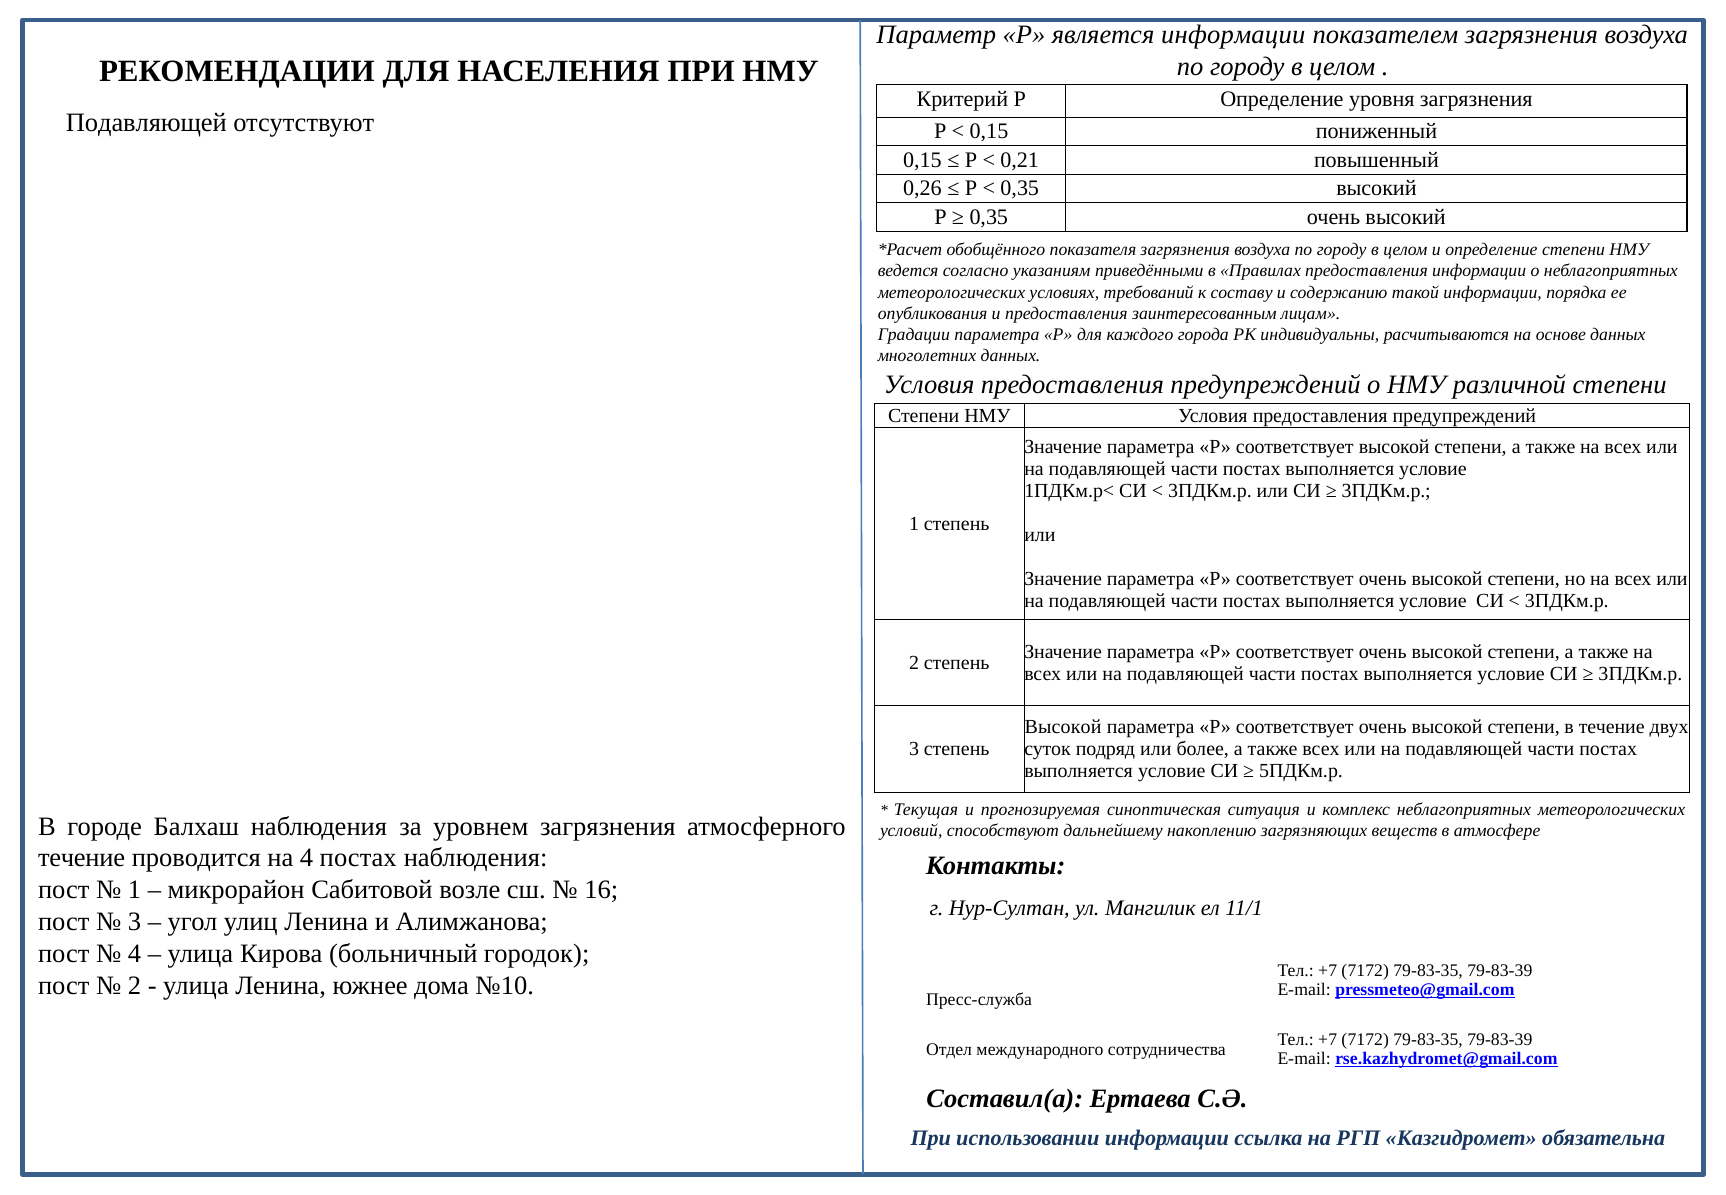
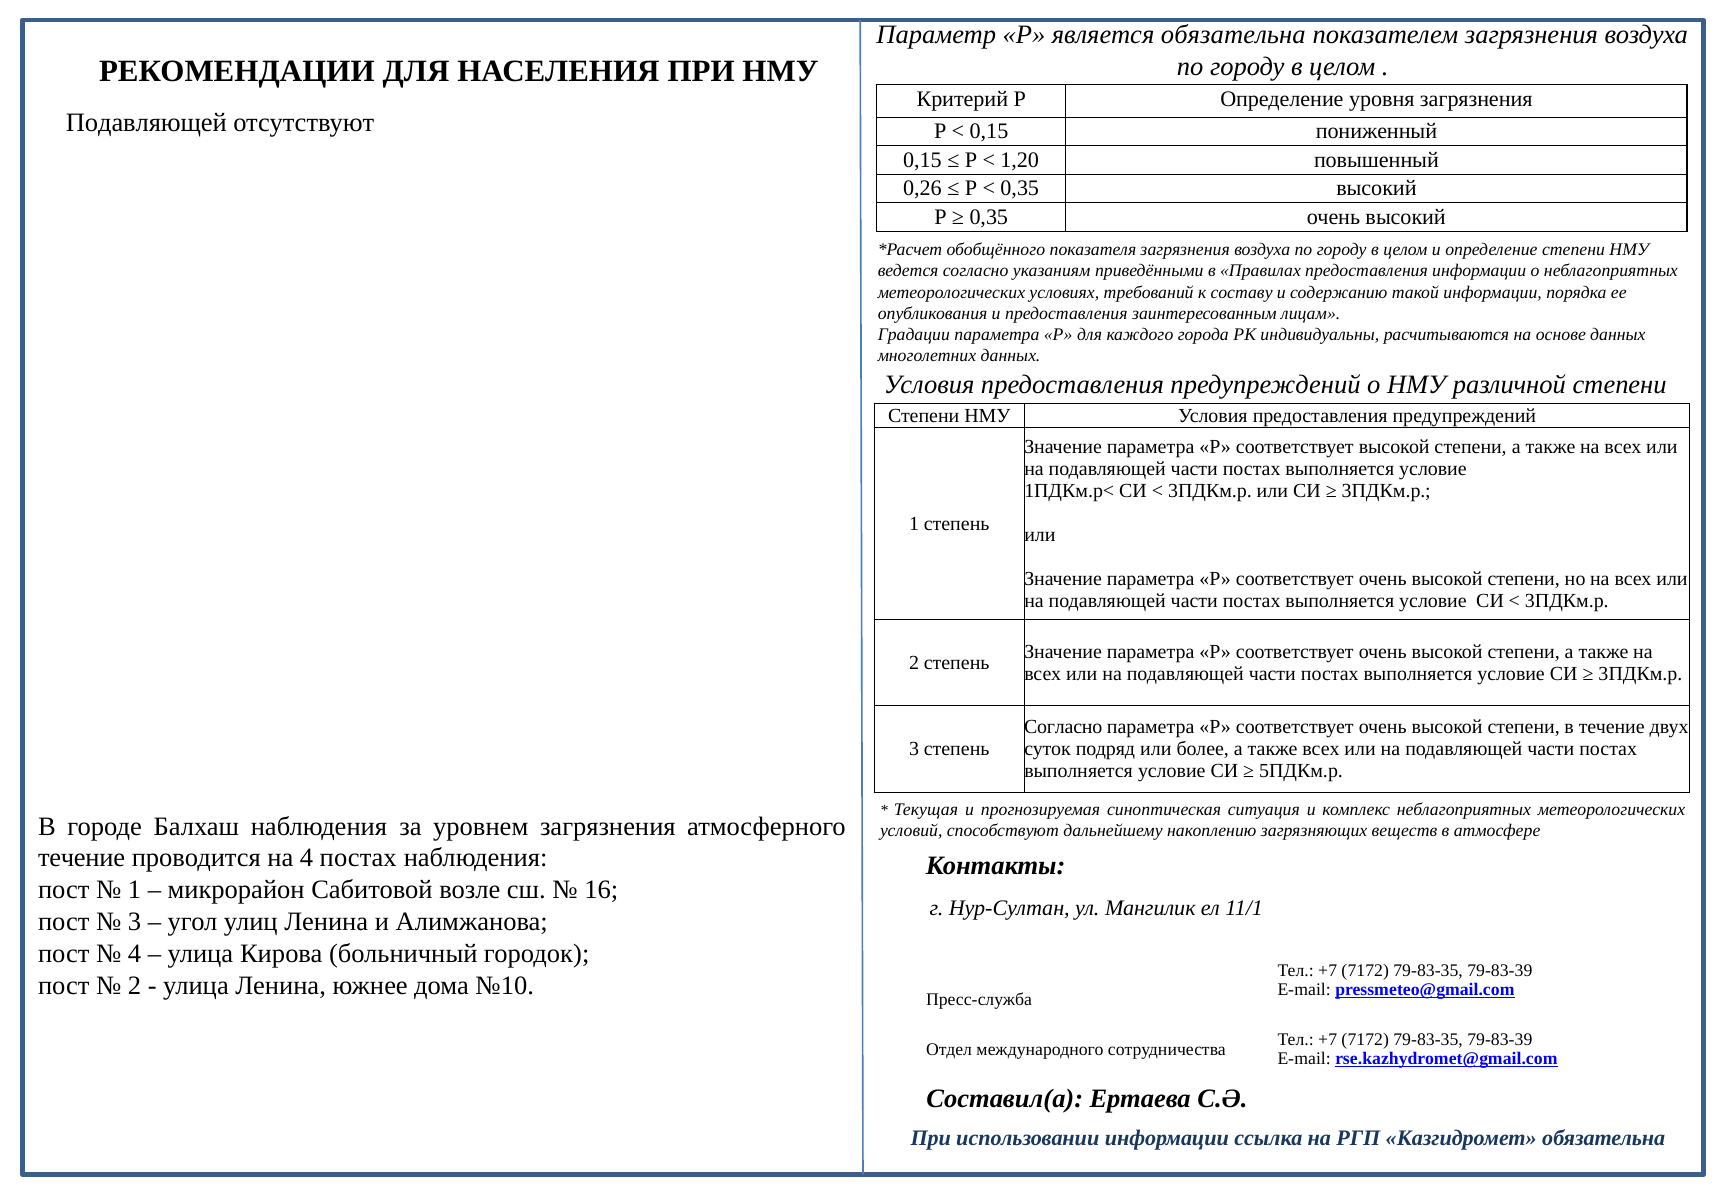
является информации: информации -> обязательна
0,21: 0,21 -> 1,20
Высокой at (1063, 727): Высокой -> Согласно
